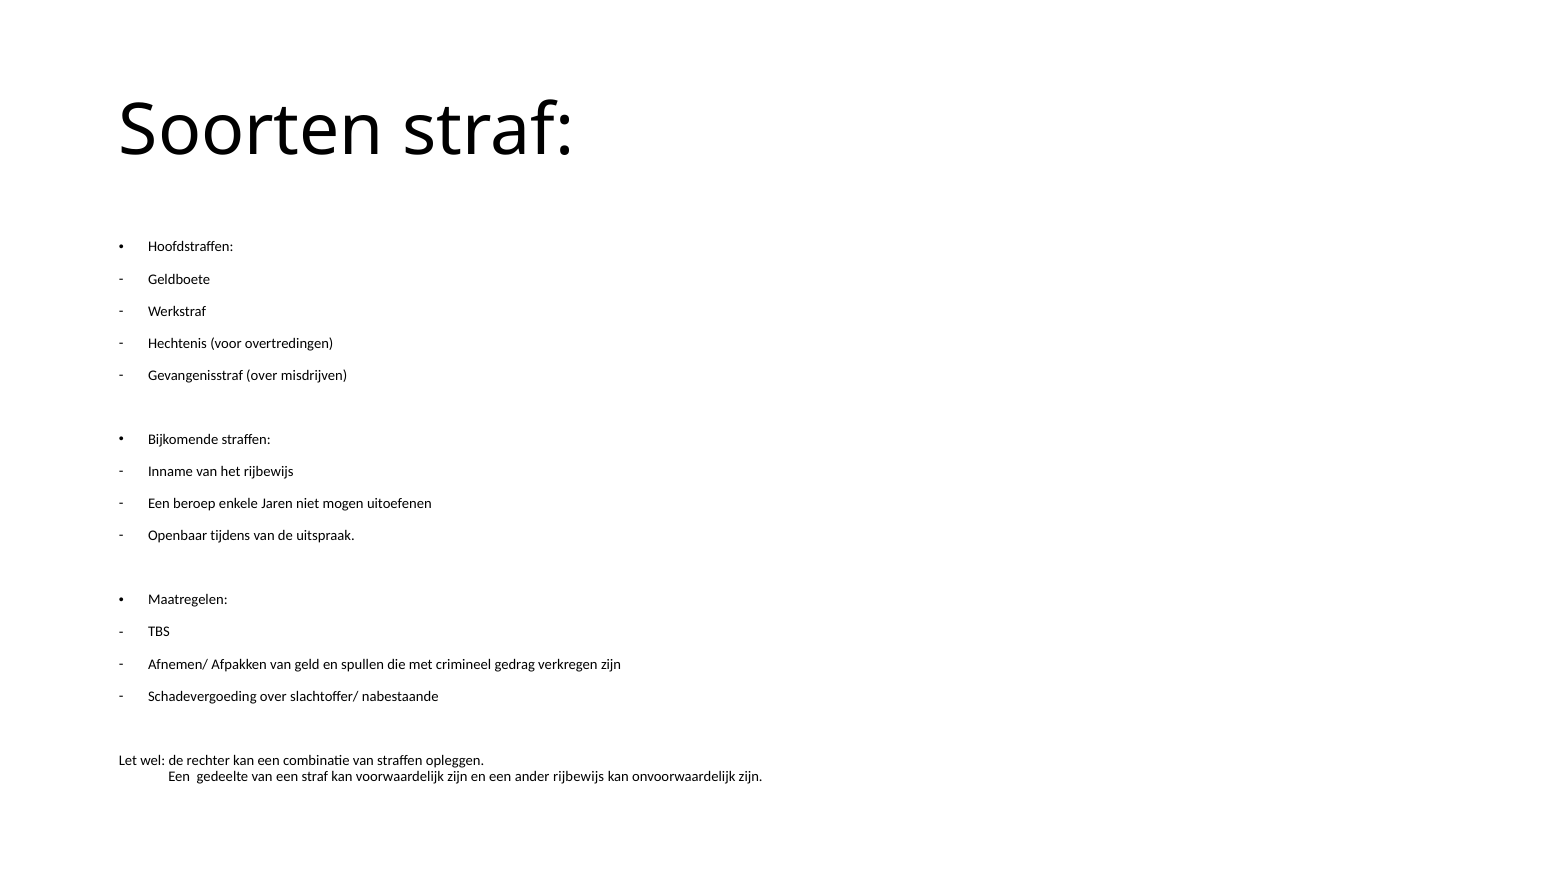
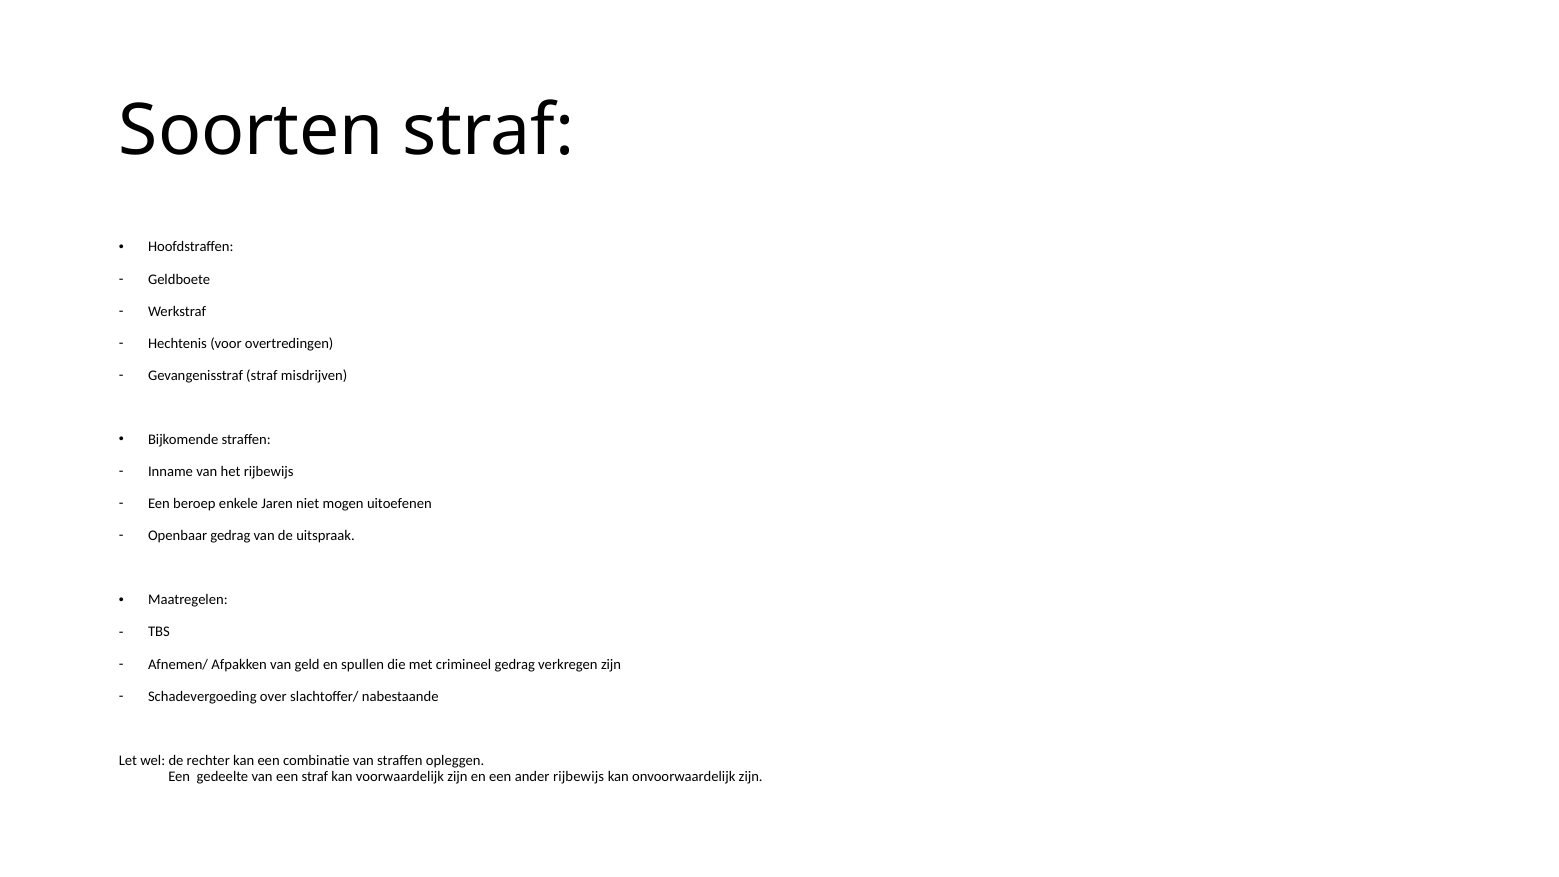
Gevangenisstraf over: over -> straf
Openbaar tijdens: tijdens -> gedrag
